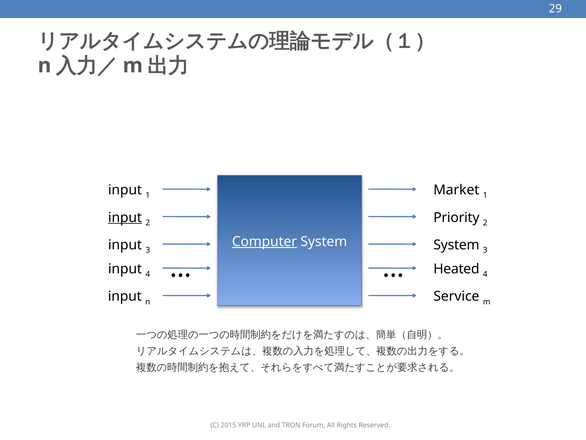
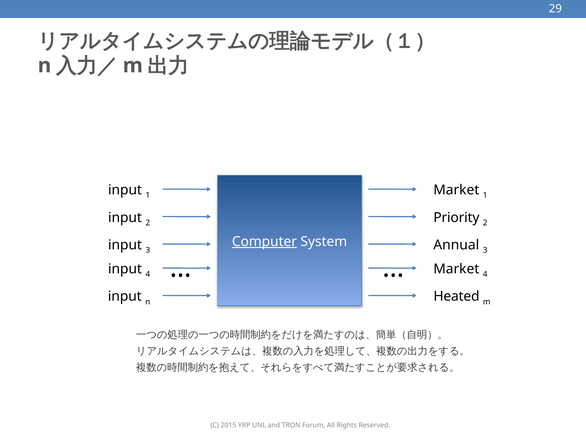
input at (125, 217) underline: present -> none
System at (456, 245): System -> Annual
Heated at (456, 269): Heated -> Market
Service: Service -> Heated
